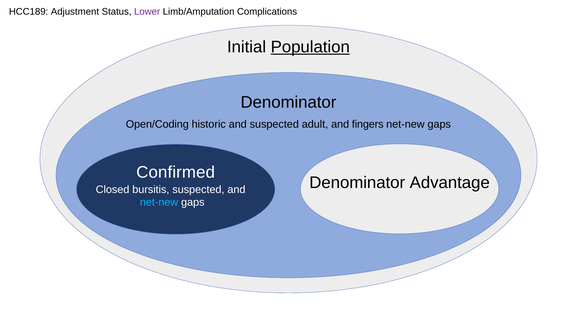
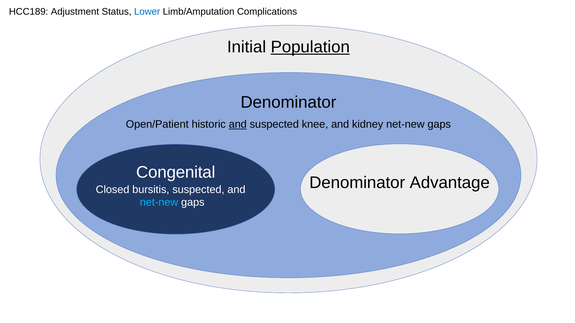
Lower colour: purple -> blue
Open/Coding: Open/Coding -> Open/Patient
and at (238, 125) underline: none -> present
adult: adult -> knee
fingers: fingers -> kidney
Confirmed: Confirmed -> Congenital
